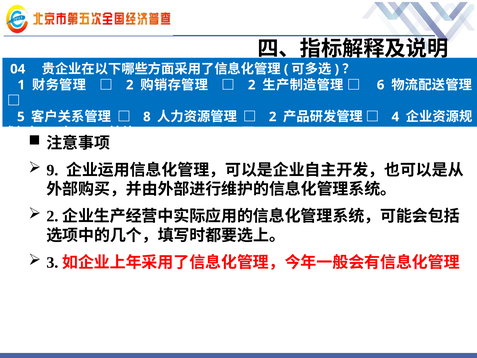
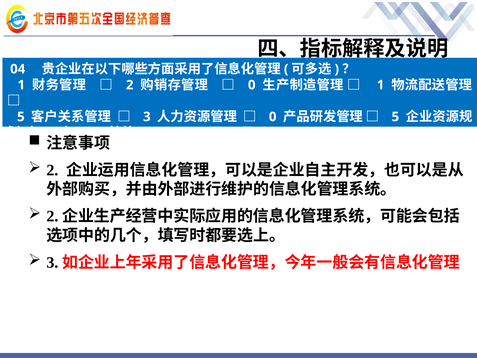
2 at (252, 85): 2 -> 0
6 at (381, 85): 6 -> 1
8: 8 -> 3
2 at (273, 117): 2 -> 0
4 at (395, 117): 4 -> 5
9 at (52, 170): 9 -> 2
